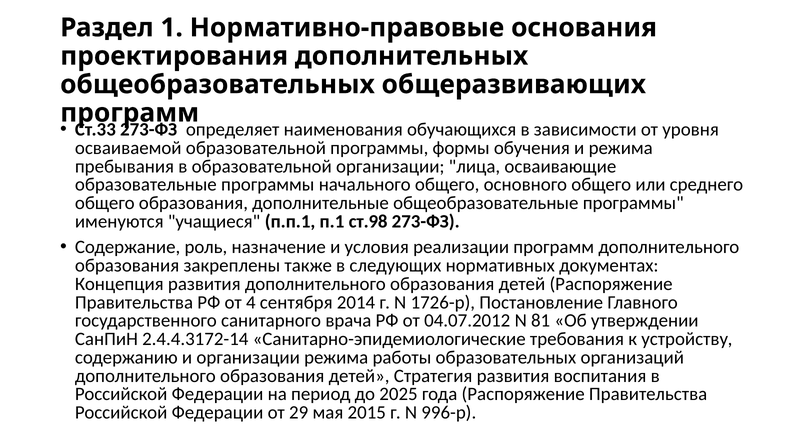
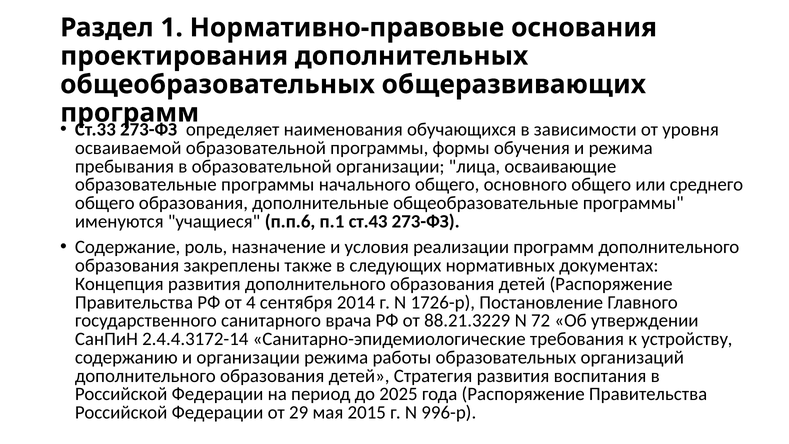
п.п.1: п.п.1 -> п.п.6
ст.98: ст.98 -> ст.43
04.07.2012: 04.07.2012 -> 88.21.3229
81: 81 -> 72
